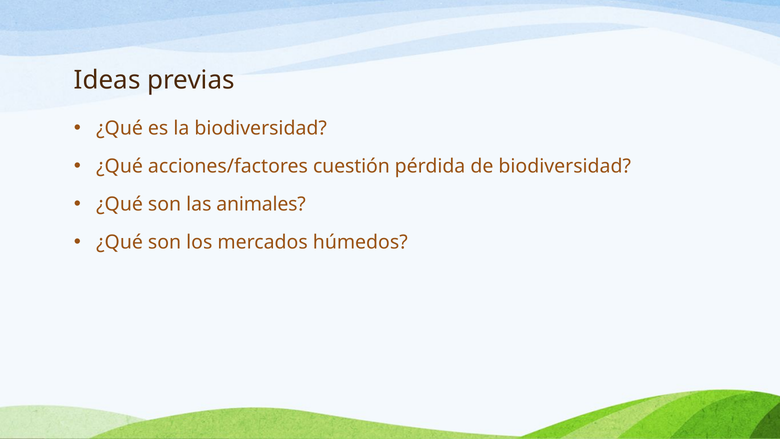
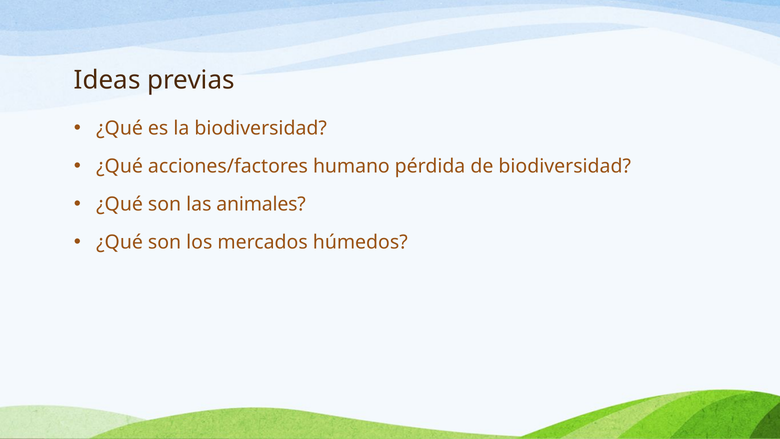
cuestión: cuestión -> humano
